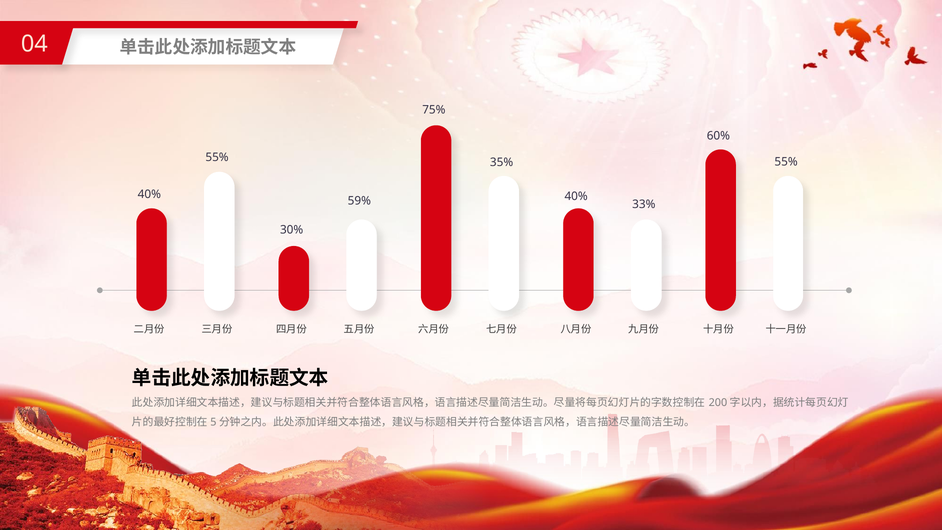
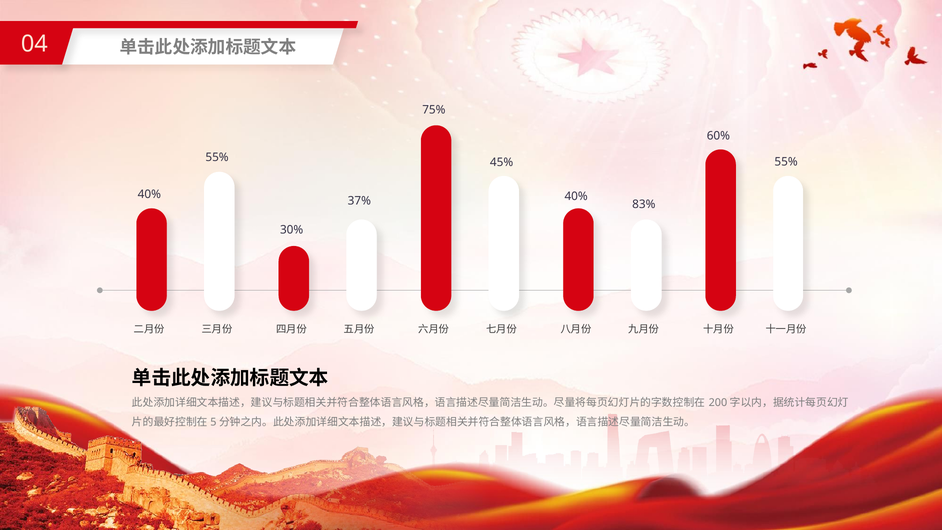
35%: 35% -> 45%
59%: 59% -> 37%
33%: 33% -> 83%
